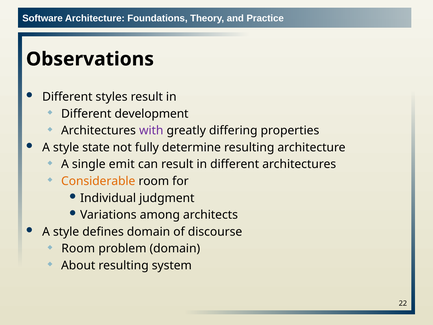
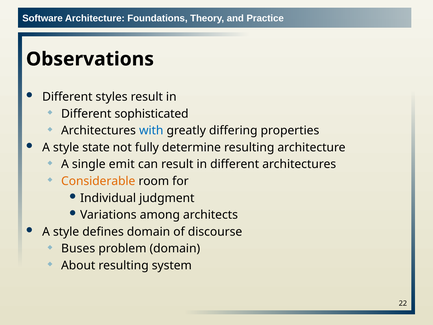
development: development -> sophisticated
with colour: purple -> blue
Room at (78, 248): Room -> Buses
